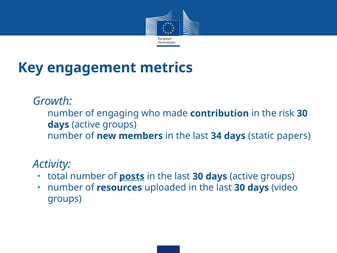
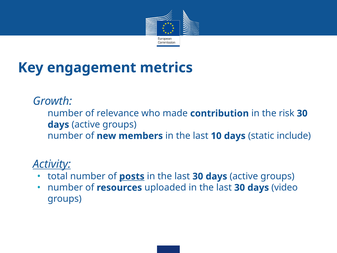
engaging: engaging -> relevance
34: 34 -> 10
papers: papers -> include
Activity underline: none -> present
